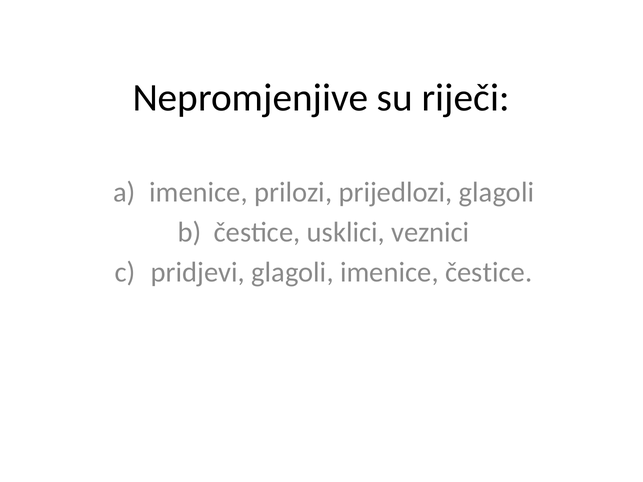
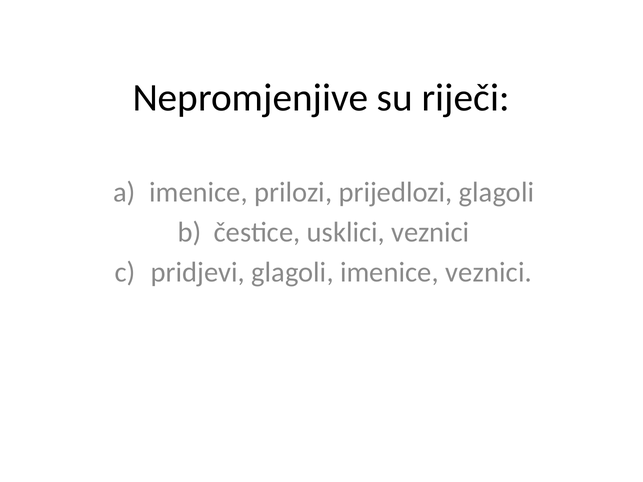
imenice čestice: čestice -> veznici
